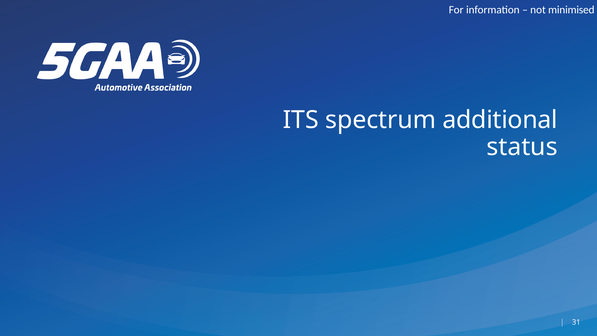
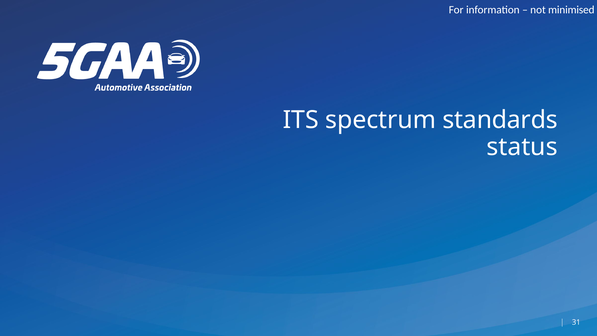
additional: additional -> standards
